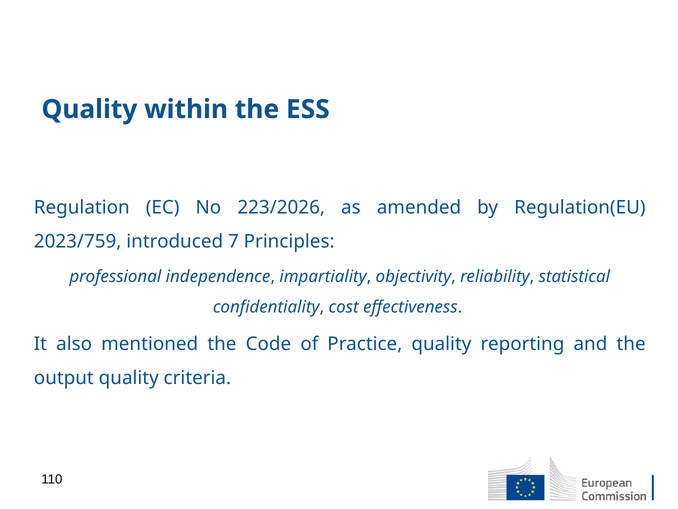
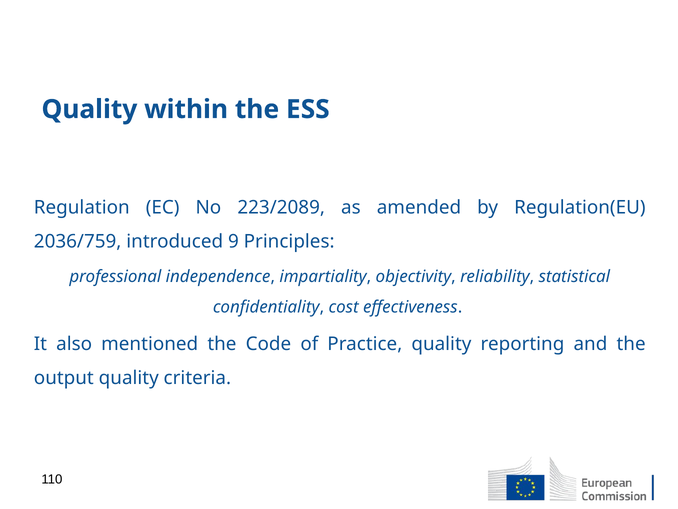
223/2026: 223/2026 -> 223/2089
2023/759: 2023/759 -> 2036/759
7: 7 -> 9
